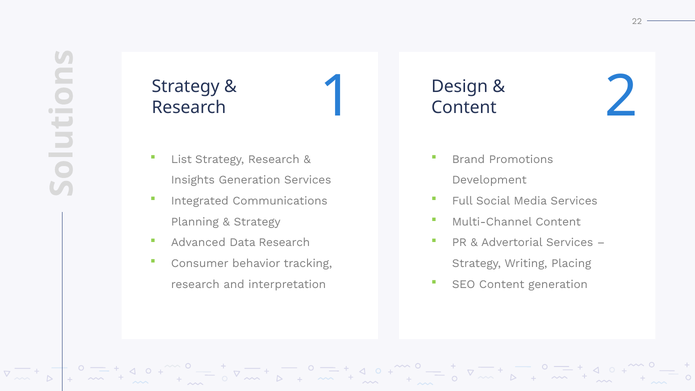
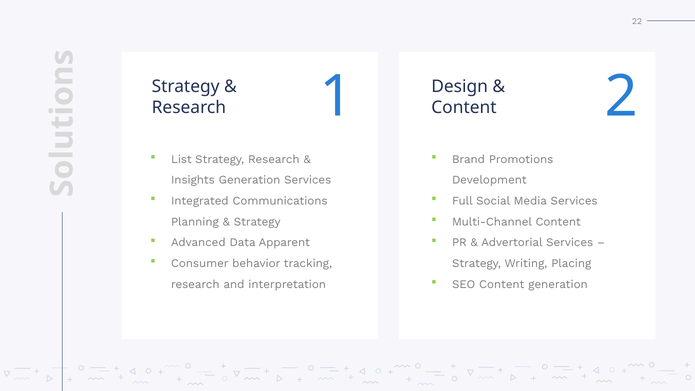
Data Research: Research -> Apparent
